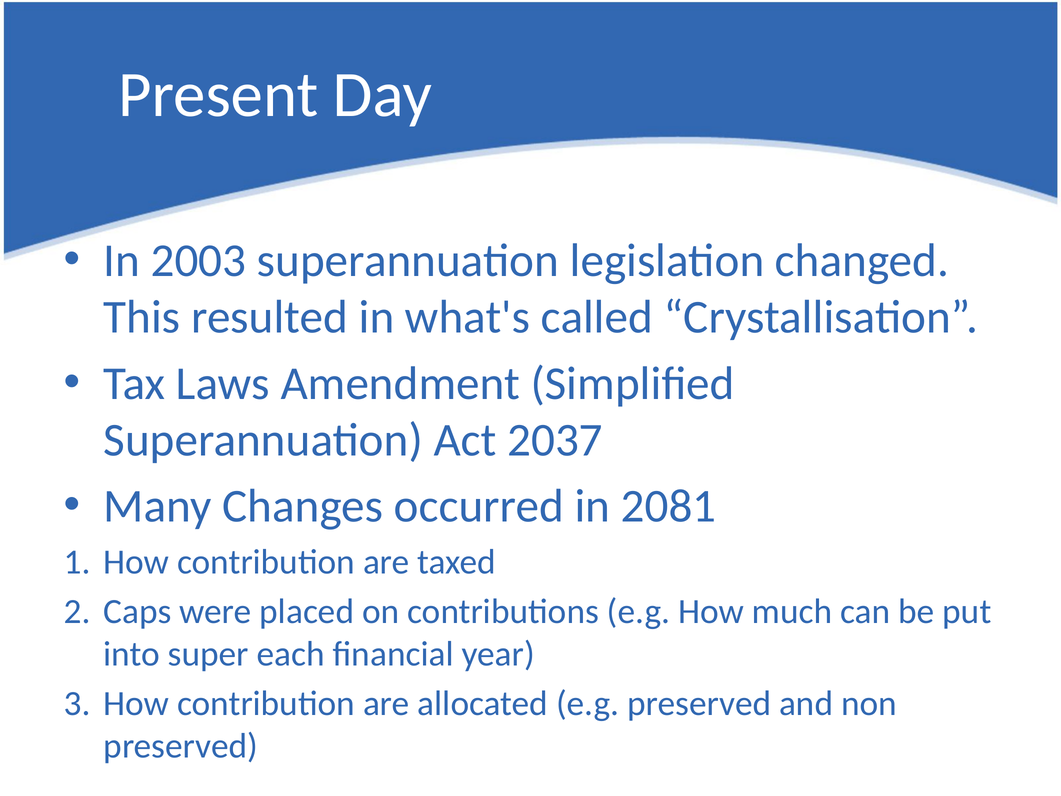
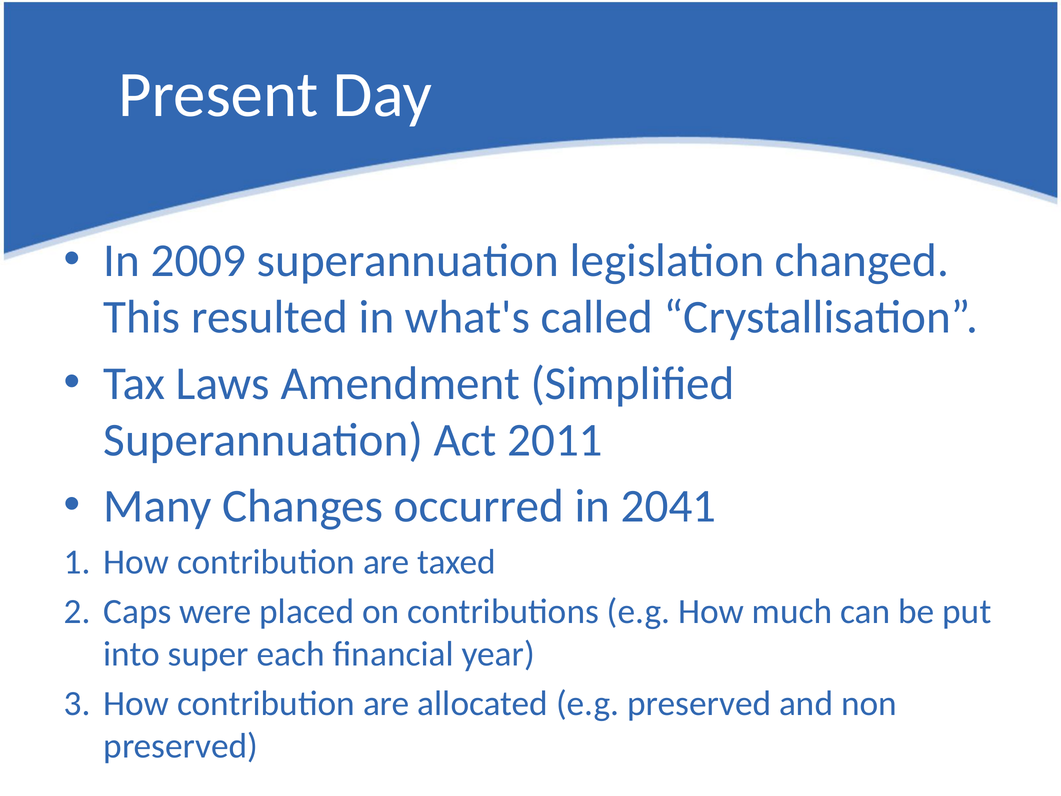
2003: 2003 -> 2009
2037: 2037 -> 2011
2081: 2081 -> 2041
